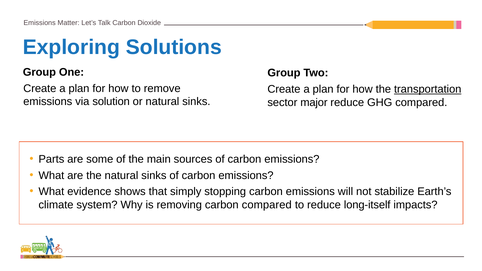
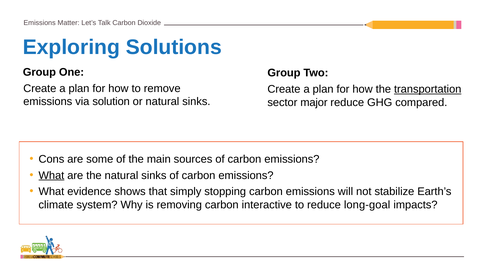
Parts: Parts -> Cons
What at (51, 175) underline: none -> present
carbon compared: compared -> interactive
long-itself: long-itself -> long-goal
